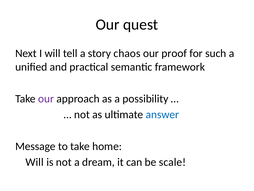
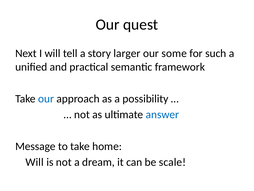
chaos: chaos -> larger
proof: proof -> some
our at (46, 98) colour: purple -> blue
